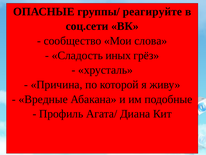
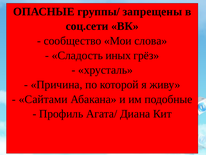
реагируйте: реагируйте -> запрещены
Вредные: Вредные -> Сайтами
